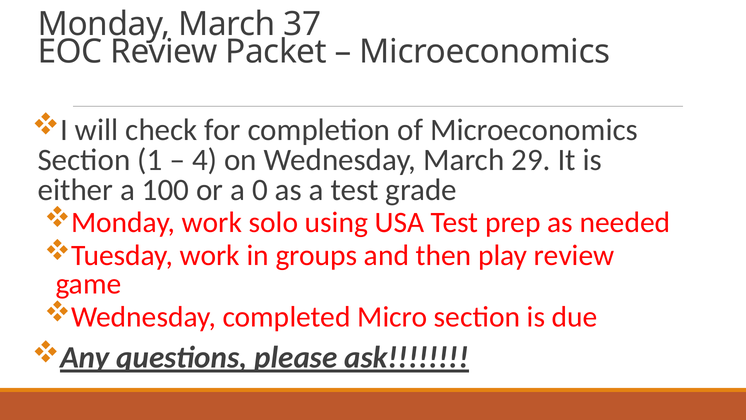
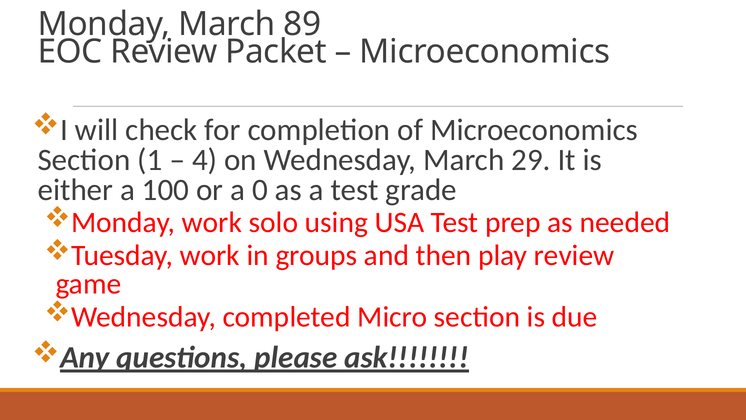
37: 37 -> 89
